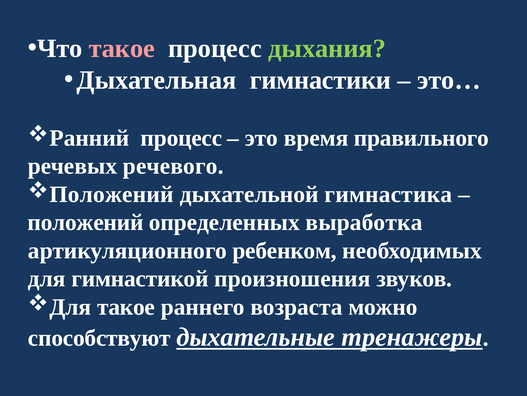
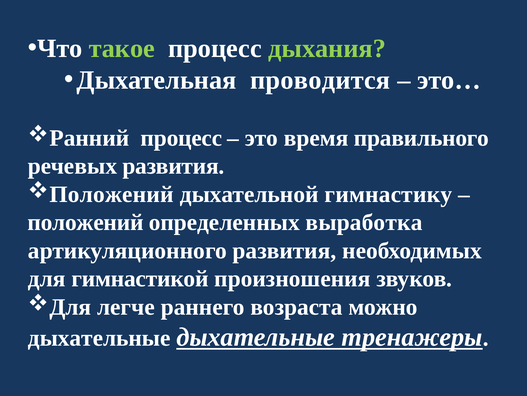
такое at (122, 48) colour: pink -> light green
гимнастики: гимнастики -> проводится
речевых речевого: речевого -> развития
гимнастика: гимнастика -> гимнастику
артикуляционного ребенком: ребенком -> развития
Для такое: такое -> легче
способствуют at (99, 337): способствуют -> дыхательные
